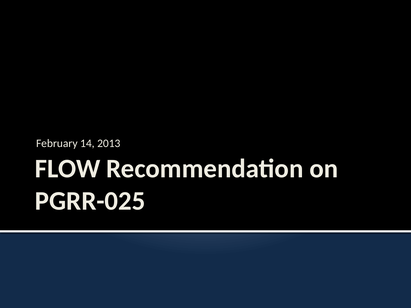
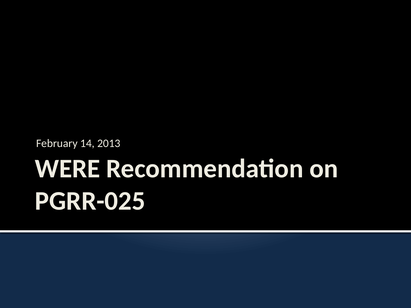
FLOW: FLOW -> WERE
